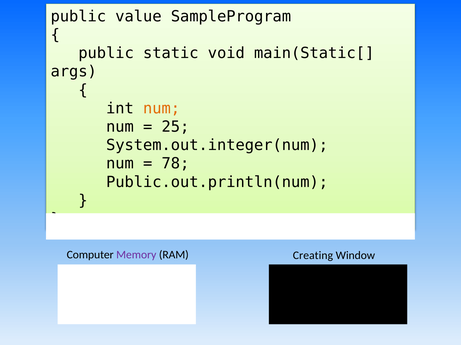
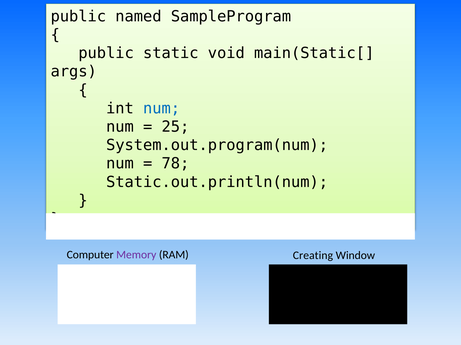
value: value -> named
num at (162, 109) colour: orange -> blue
System.out.integer(num: System.out.integer(num -> System.out.program(num
Public.out.println(num: Public.out.println(num -> Static.out.println(num
